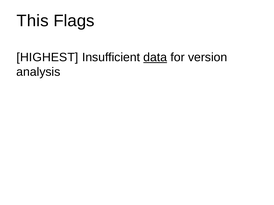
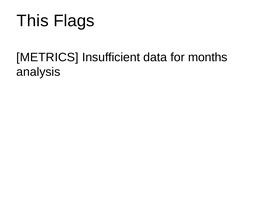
HIGHEST: HIGHEST -> METRICS
data underline: present -> none
version: version -> months
